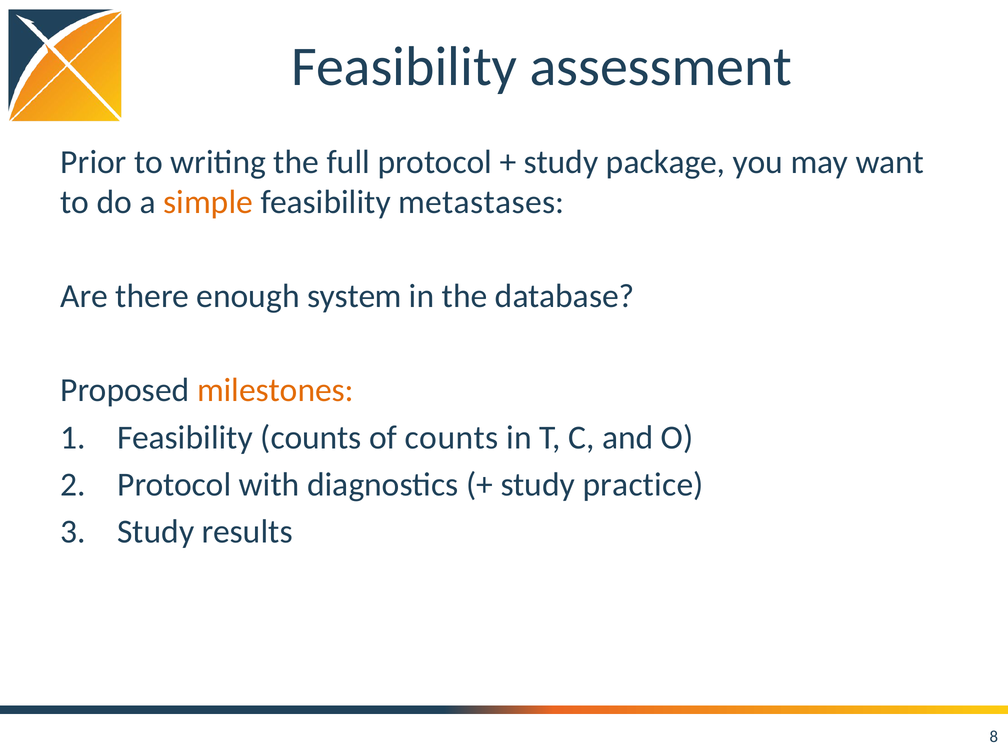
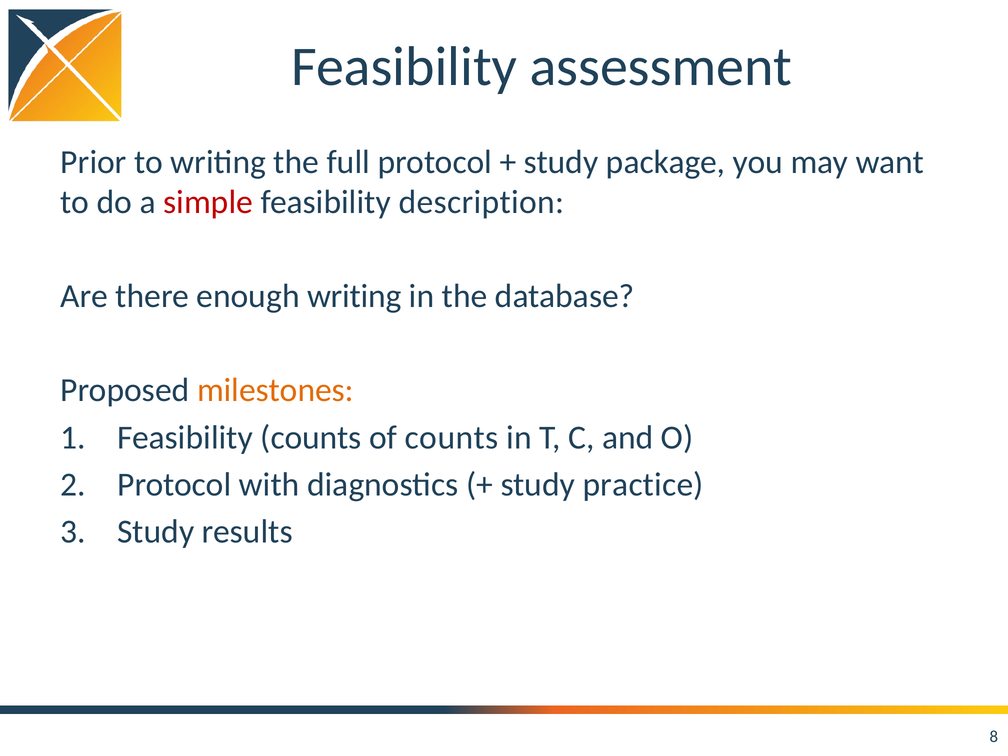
simple colour: orange -> red
metastases: metastases -> description
enough system: system -> writing
